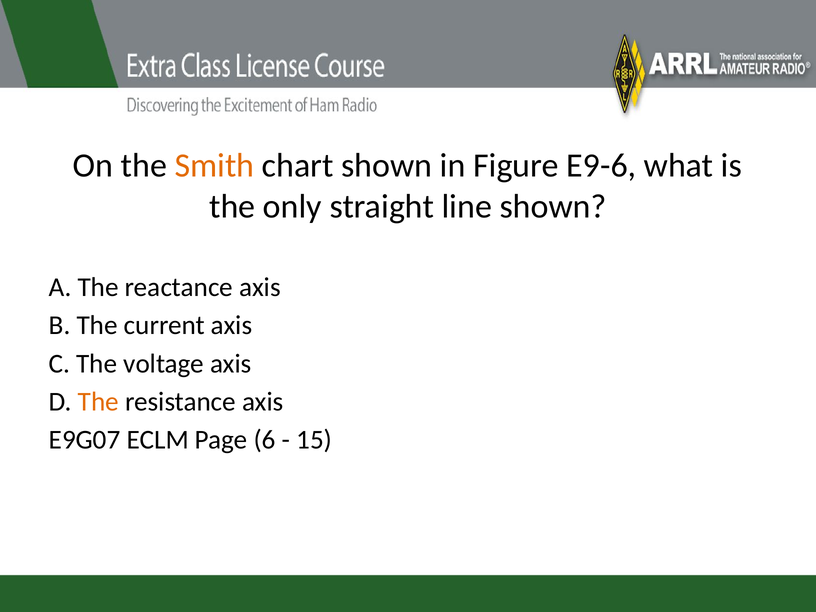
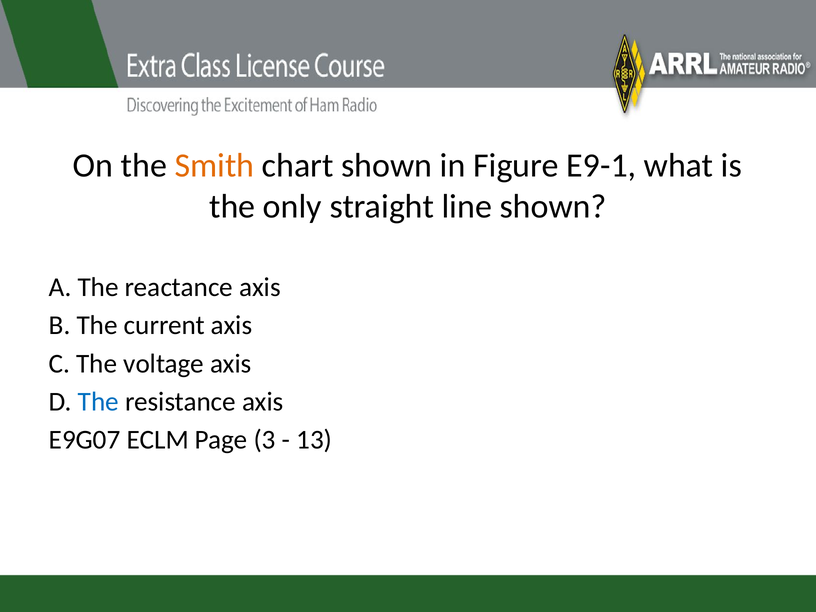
E9-6: E9-6 -> E9-1
The at (98, 402) colour: orange -> blue
6: 6 -> 3
15: 15 -> 13
